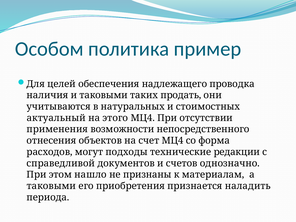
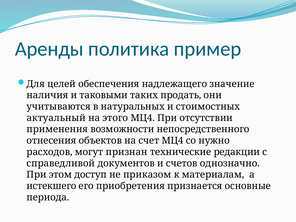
Особом: Особом -> Аренды
проводка: проводка -> значение
форма: форма -> нужно
подходы: подходы -> признан
нашло: нашло -> доступ
признаны: признаны -> приказом
таковыми at (51, 186): таковыми -> истекшего
наладить: наладить -> основные
